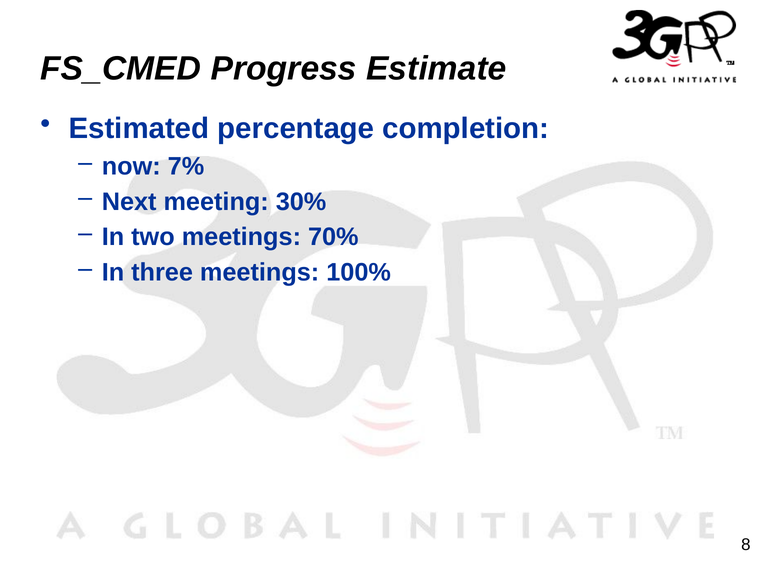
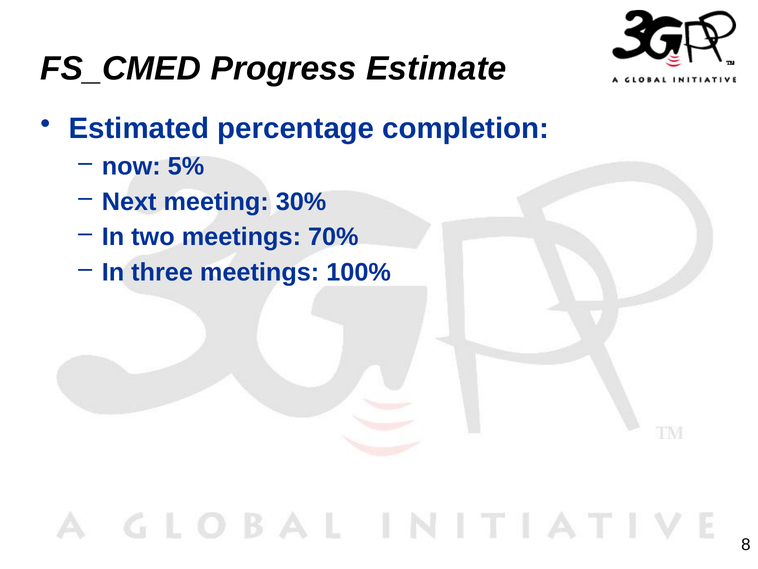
7%: 7% -> 5%
